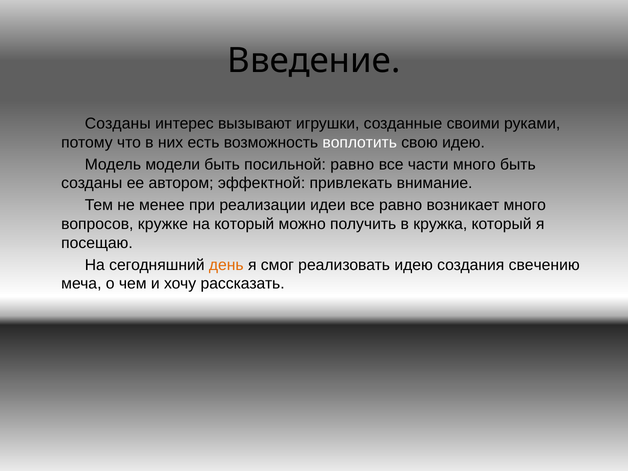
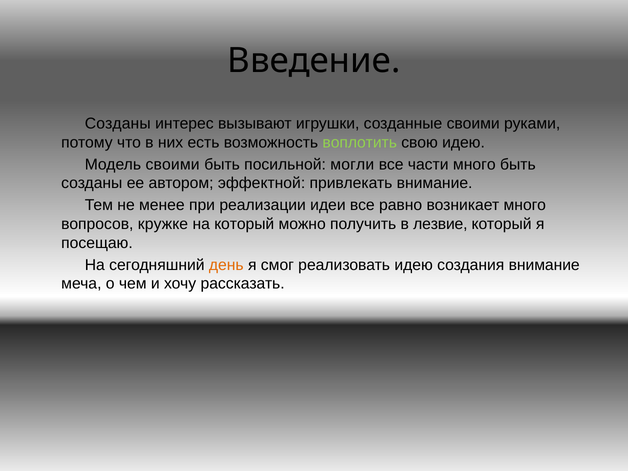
воплотить colour: white -> light green
Модель модели: модели -> своими
посильной равно: равно -> могли
кружка: кружка -> лезвие
создания свечению: свечению -> внимание
